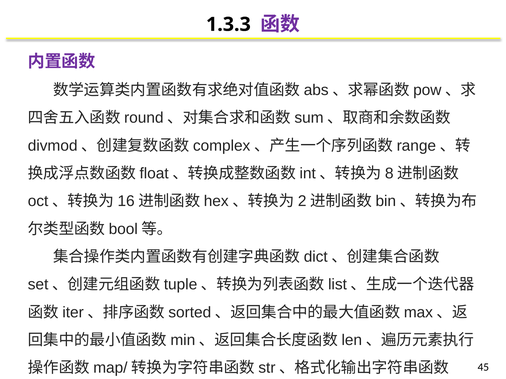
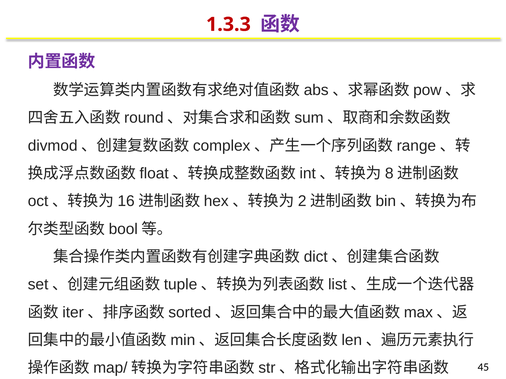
1.3.3 colour: black -> red
